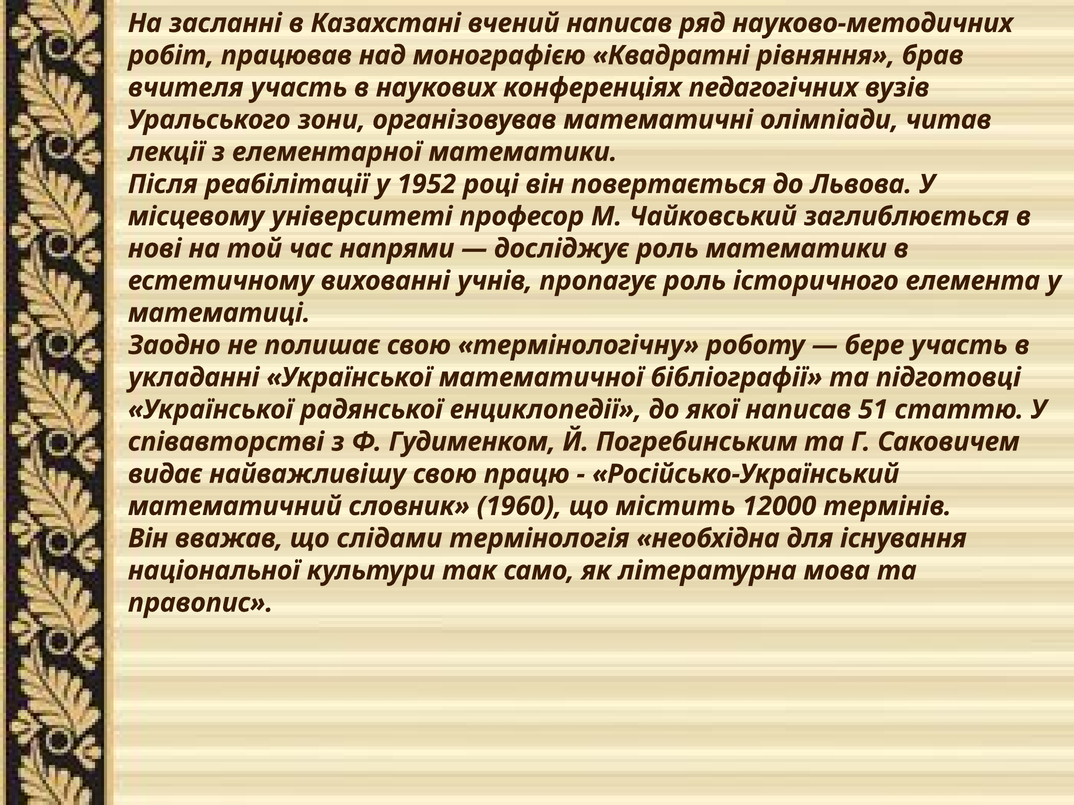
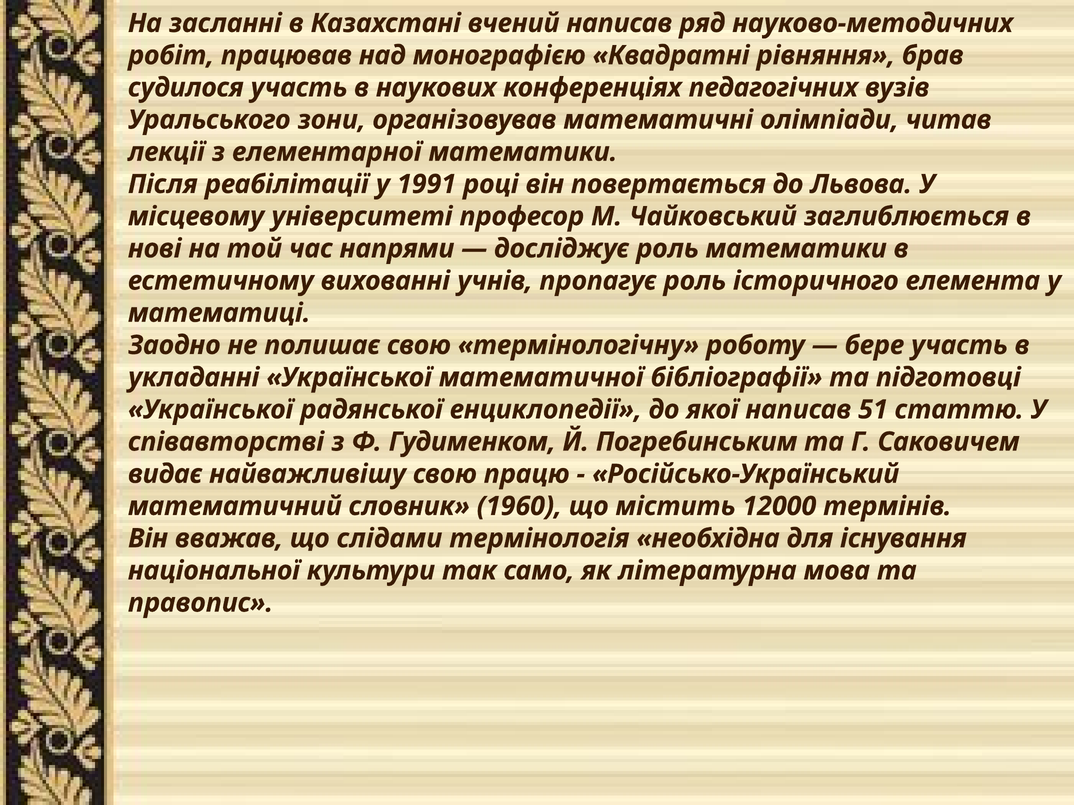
вчителя: вчителя -> судилося
1952: 1952 -> 1991
